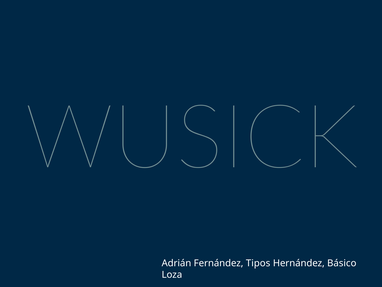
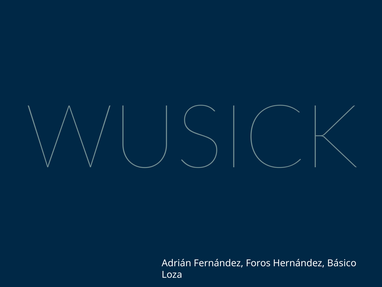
Tipos: Tipos -> Foros
